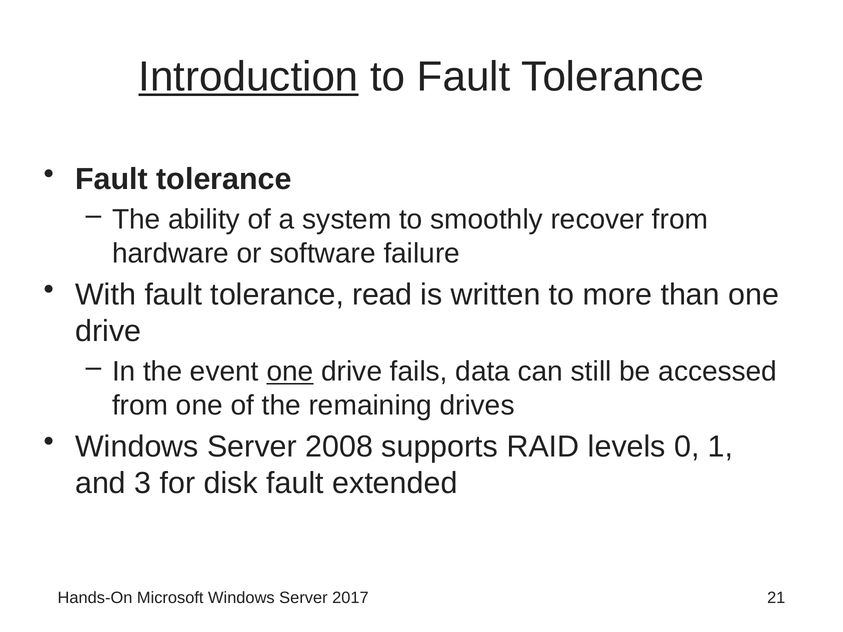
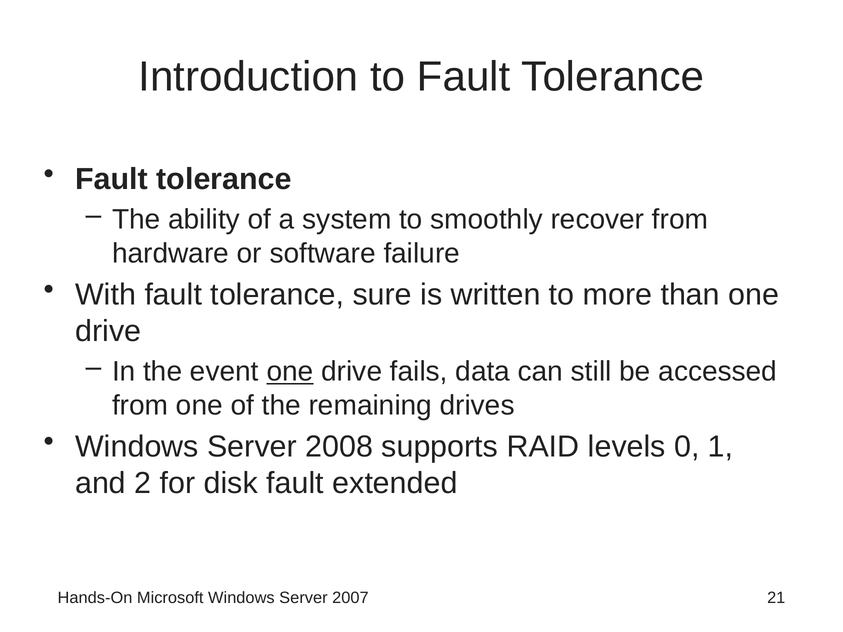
Introduction underline: present -> none
read: read -> sure
3: 3 -> 2
2017: 2017 -> 2007
